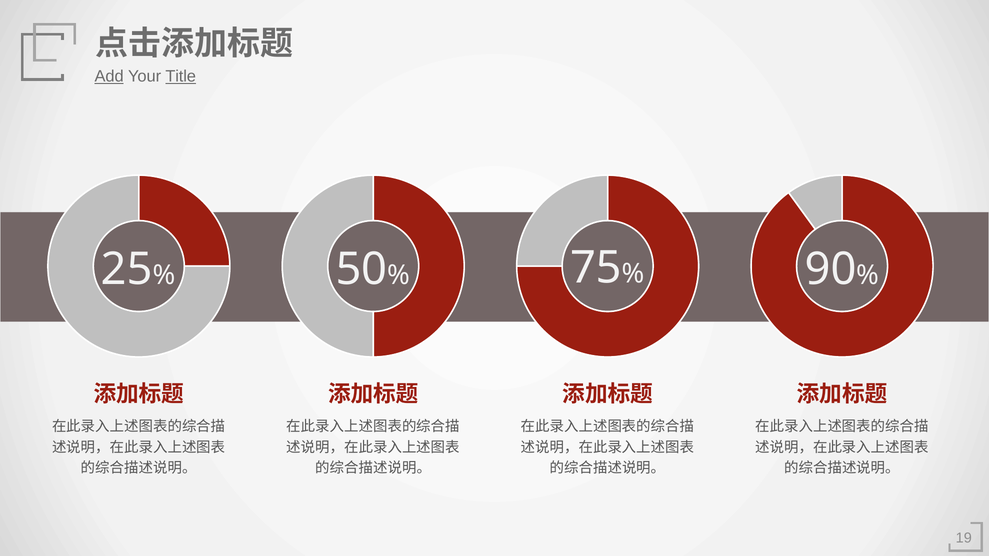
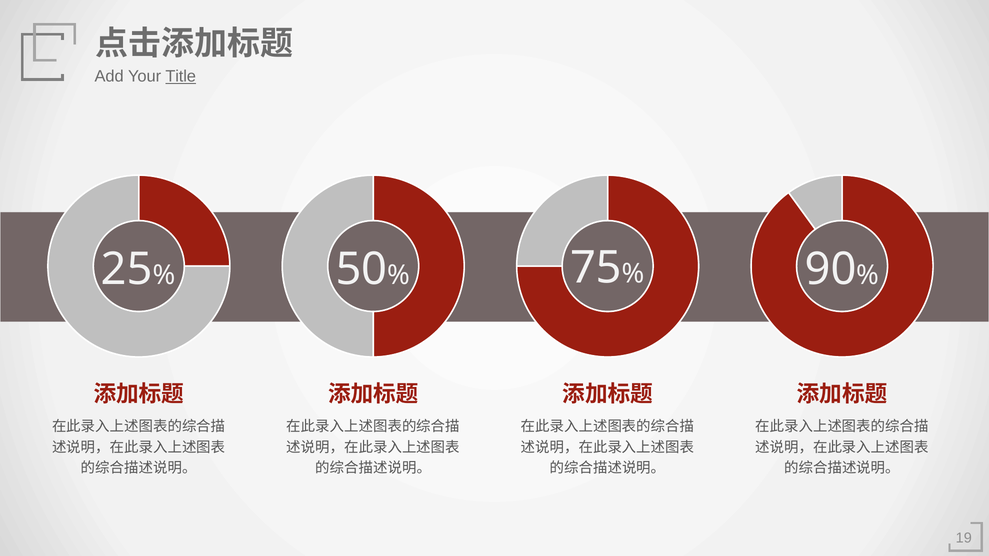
Add underline: present -> none
